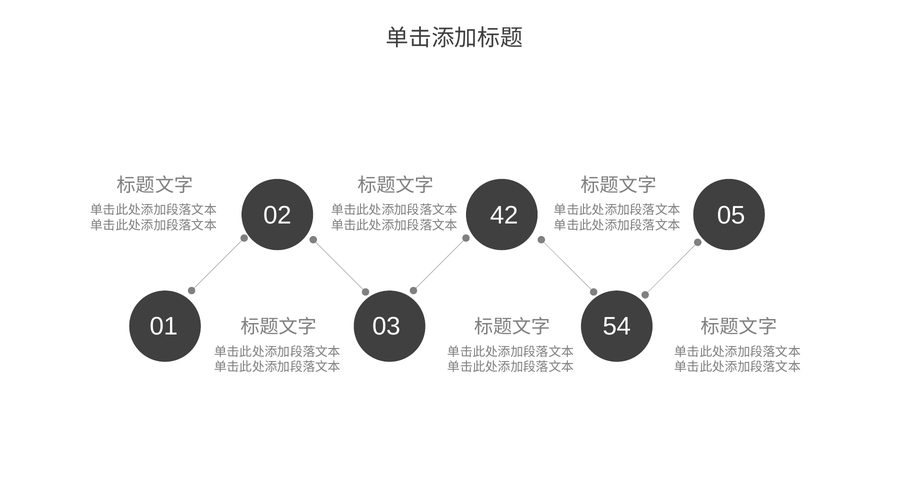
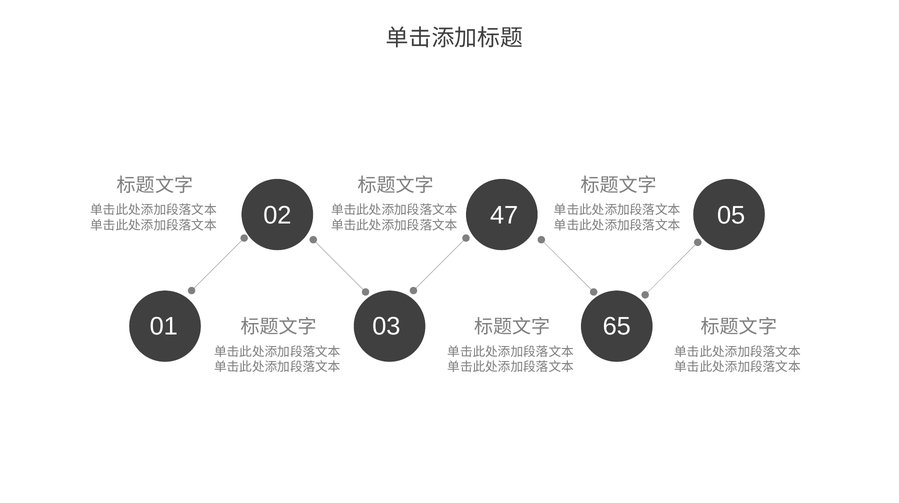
42: 42 -> 47
54: 54 -> 65
